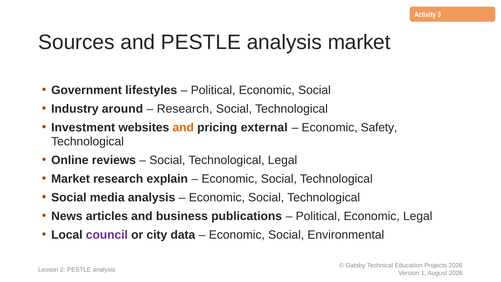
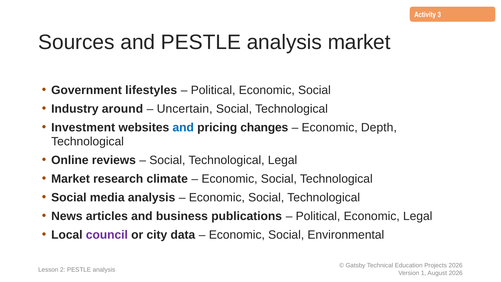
Research at (185, 109): Research -> Uncertain
and at (183, 127) colour: orange -> blue
external: external -> changes
Safety: Safety -> Depth
explain: explain -> climate
